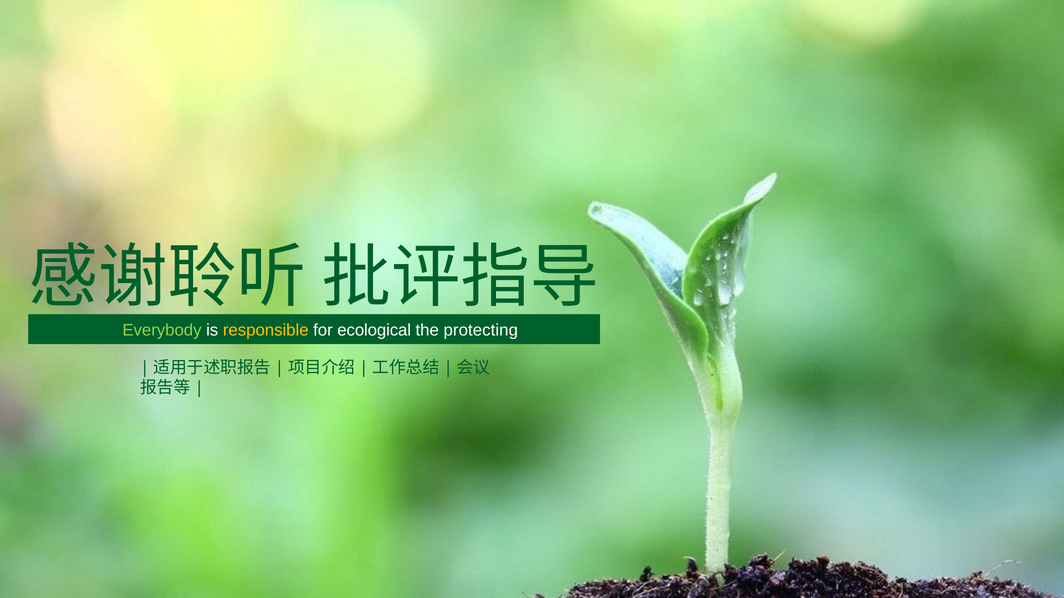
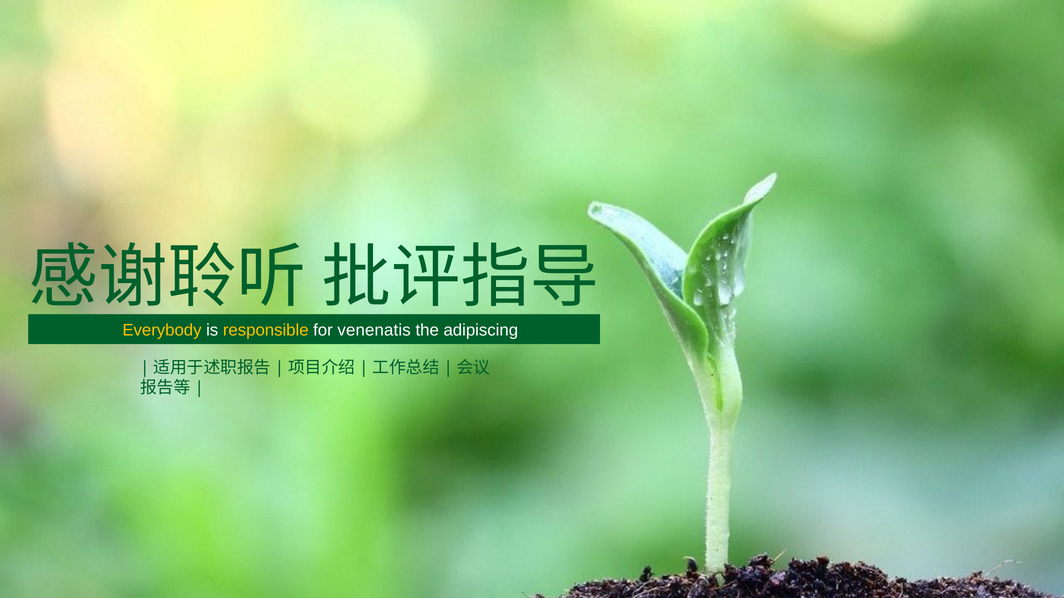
Everybody colour: light green -> yellow
ecological: ecological -> venenatis
protecting: protecting -> adipiscing
